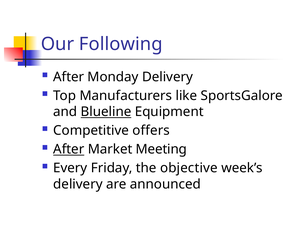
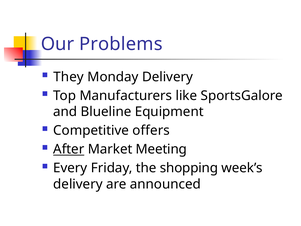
Following: Following -> Problems
After at (69, 77): After -> They
Blueline underline: present -> none
objective: objective -> shopping
